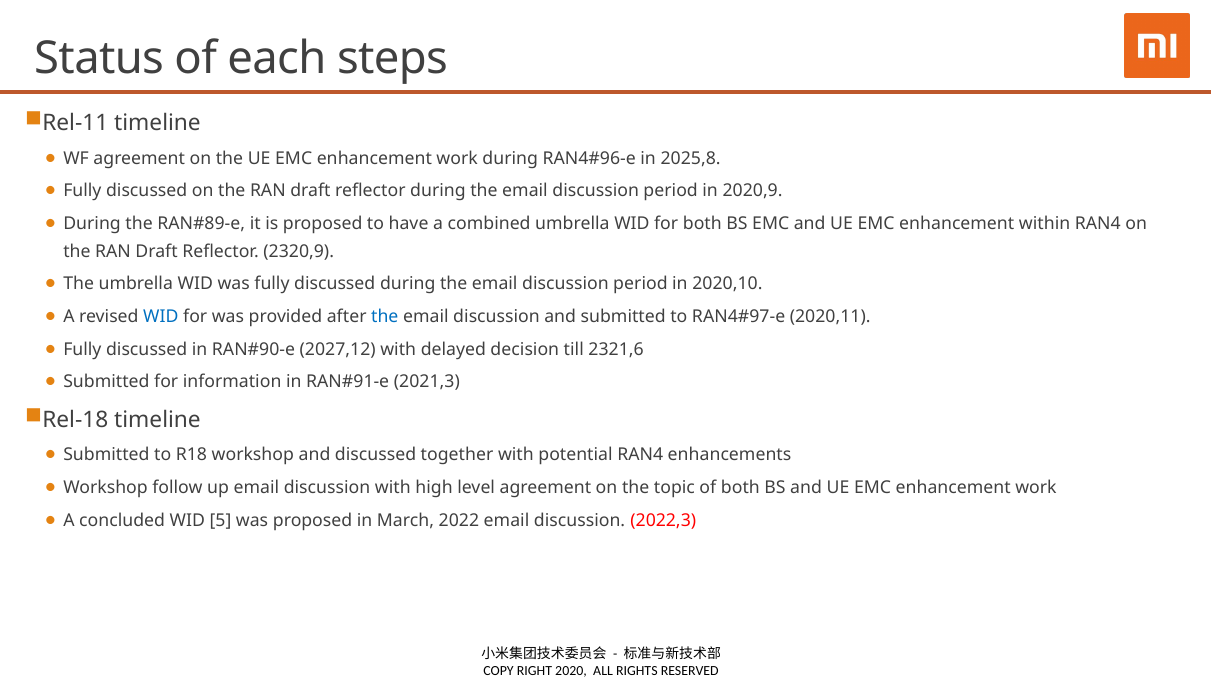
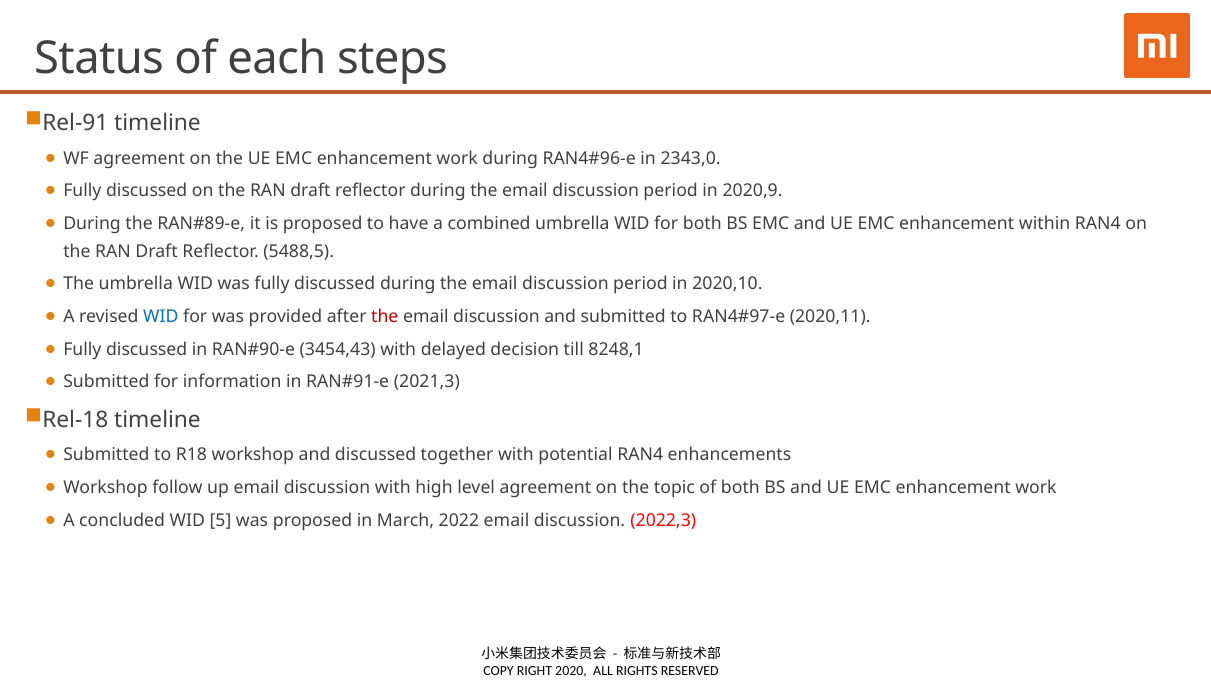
Rel-11: Rel-11 -> Rel-91
2025,8: 2025,8 -> 2343,0
2320,9: 2320,9 -> 5488,5
the at (385, 317) colour: blue -> red
2027,12: 2027,12 -> 3454,43
2321,6: 2321,6 -> 8248,1
